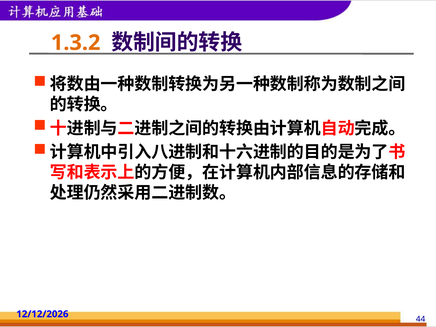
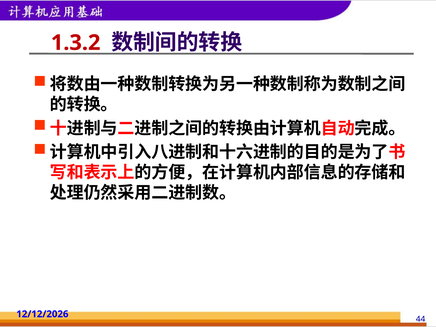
1.3.2 colour: orange -> red
